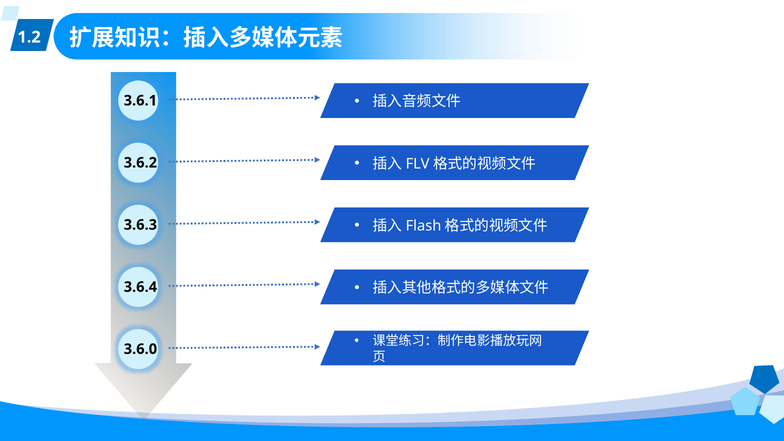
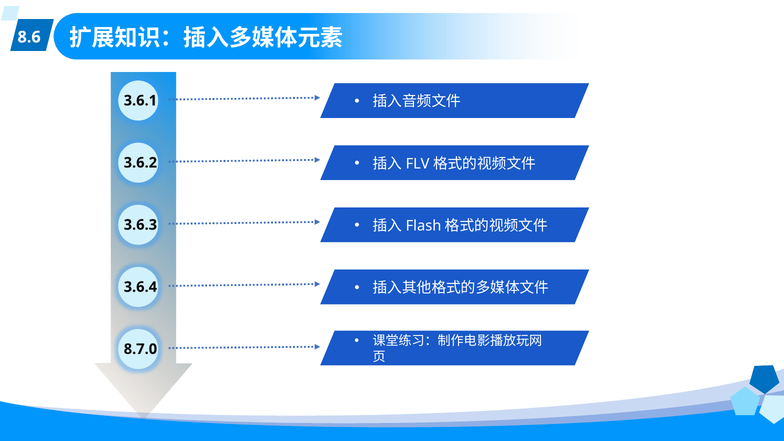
1.2: 1.2 -> 8.6
3.6.0: 3.6.0 -> 8.7.0
